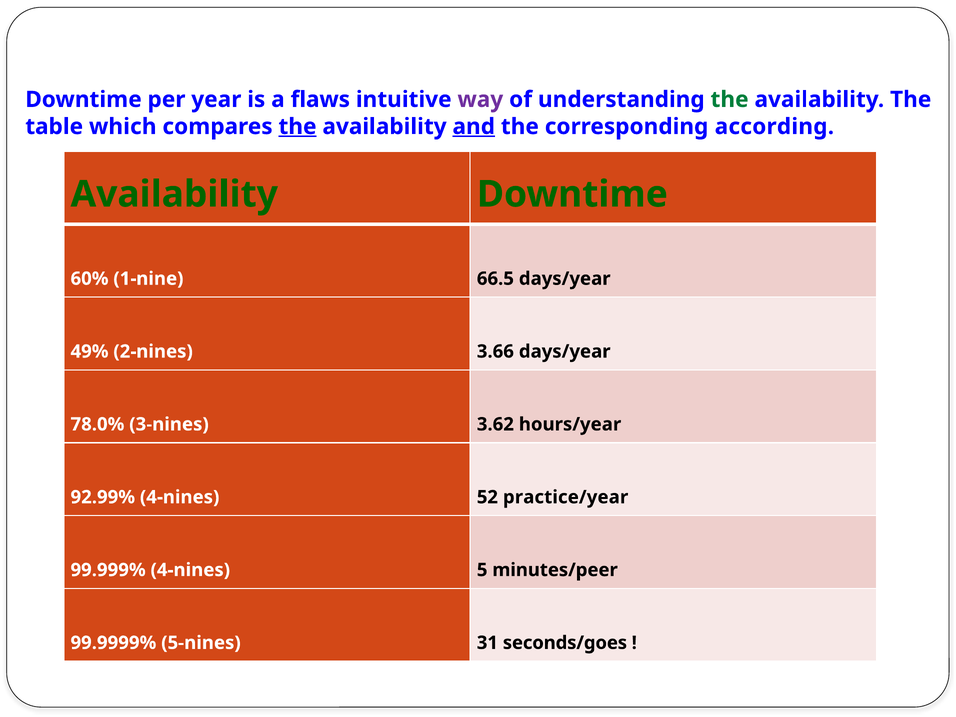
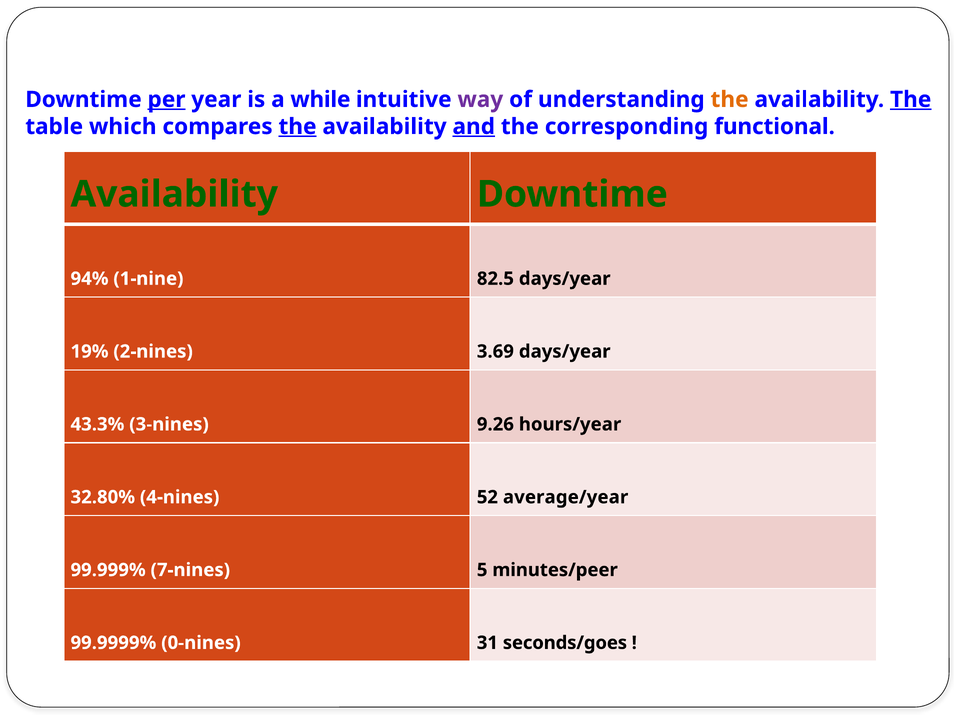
per underline: none -> present
flaws: flaws -> while
the at (730, 100) colour: green -> orange
The at (911, 100) underline: none -> present
according: according -> functional
60%: 60% -> 94%
66.5: 66.5 -> 82.5
49%: 49% -> 19%
3.66: 3.66 -> 3.69
78.0%: 78.0% -> 43.3%
3.62: 3.62 -> 9.26
92.99%: 92.99% -> 32.80%
practice/year: practice/year -> average/year
99.999% 4-nines: 4-nines -> 7-nines
5-nines: 5-nines -> 0-nines
